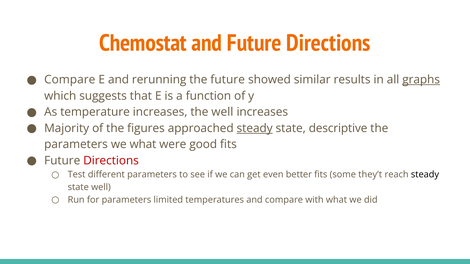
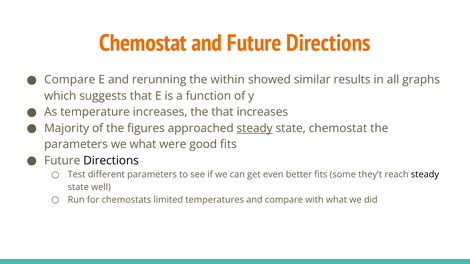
the future: future -> within
graphs underline: present -> none
the well: well -> that
state descriptive: descriptive -> chemostat
Directions at (111, 161) colour: red -> black
for parameters: parameters -> chemostats
